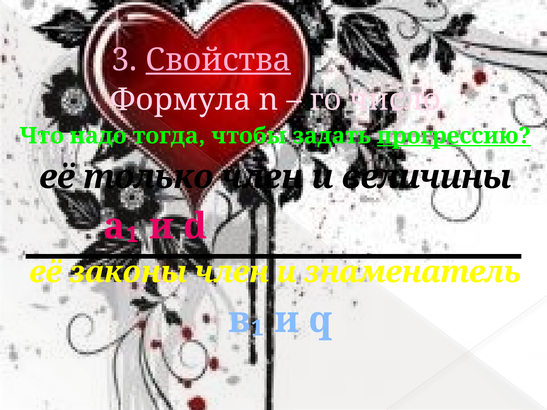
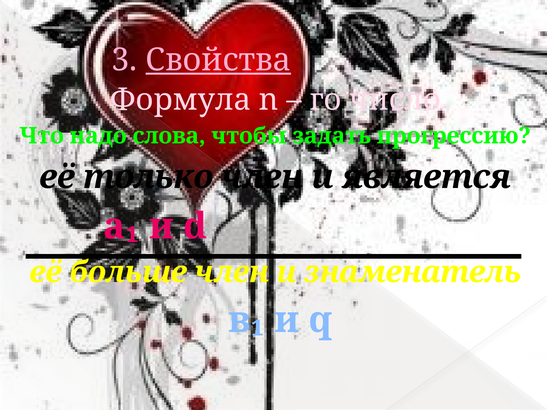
тогда: тогда -> слова
прогрессию underline: present -> none
величины: величины -> является
законы: законы -> больше
